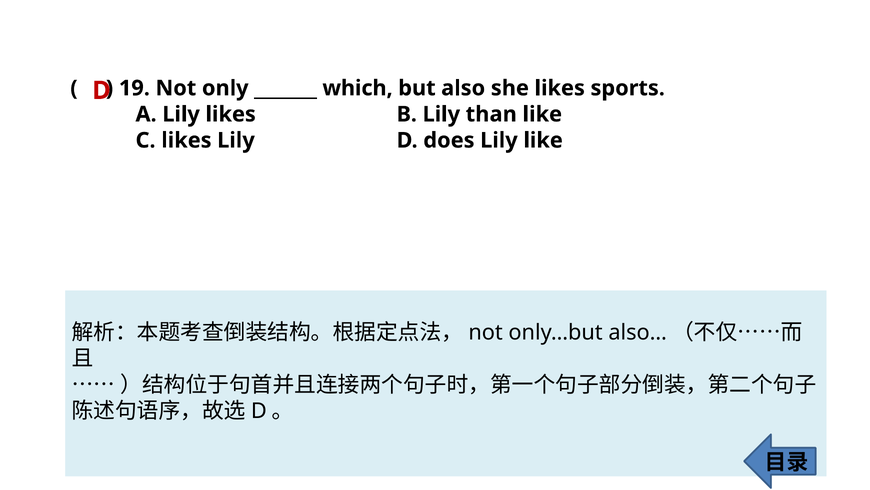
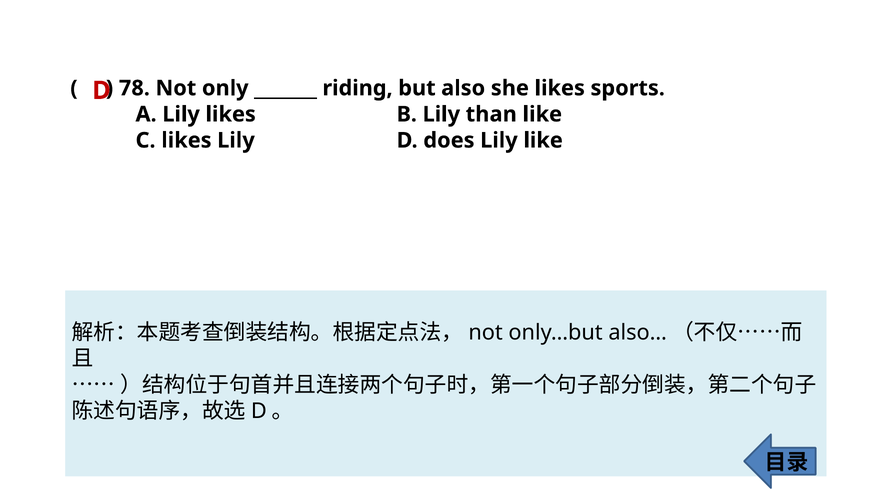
19: 19 -> 78
which: which -> riding
